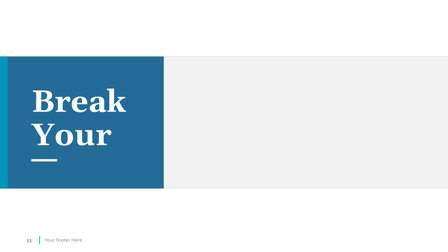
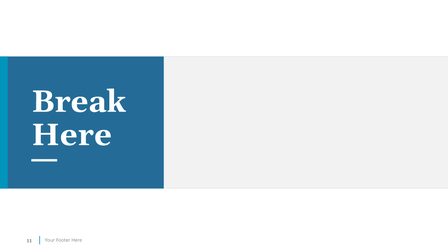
Your at (72, 135): Your -> Here
